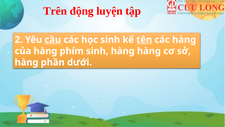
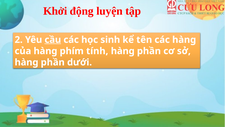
Trên: Trên -> Khởi
tên underline: present -> none
phím sinh: sinh -> tính
hàng at (149, 51): hàng -> phần
